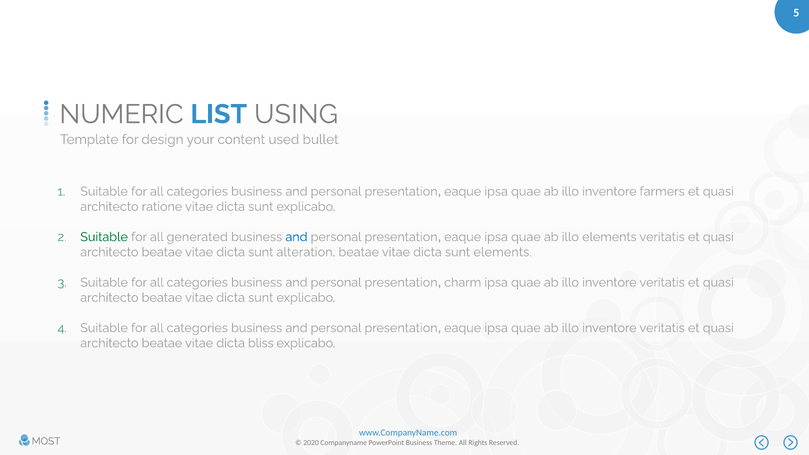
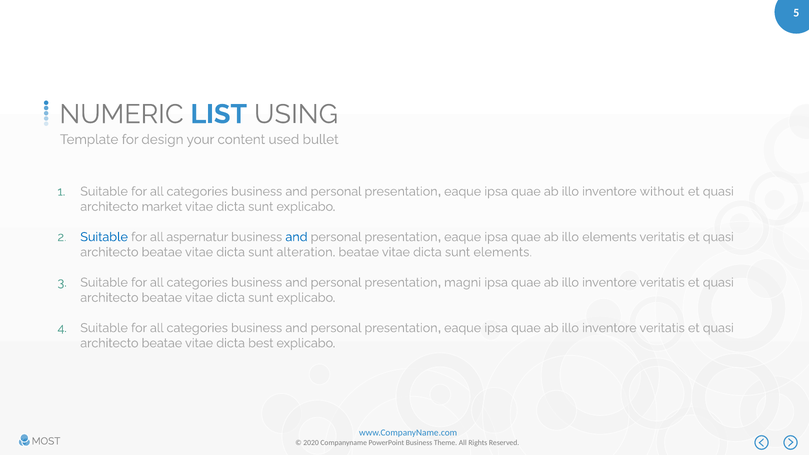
farmers: farmers -> without
ratione: ratione -> market
Suitable at (104, 237) colour: green -> blue
generated: generated -> aspernatur
charm: charm -> magni
bliss: bliss -> best
